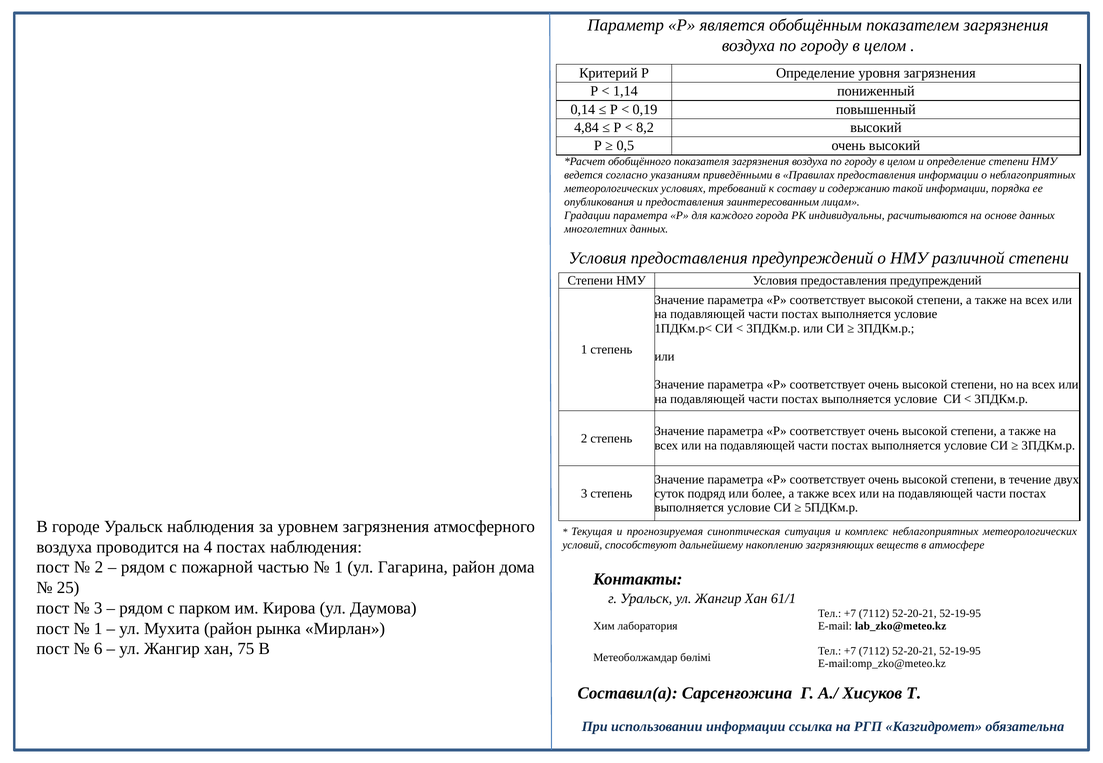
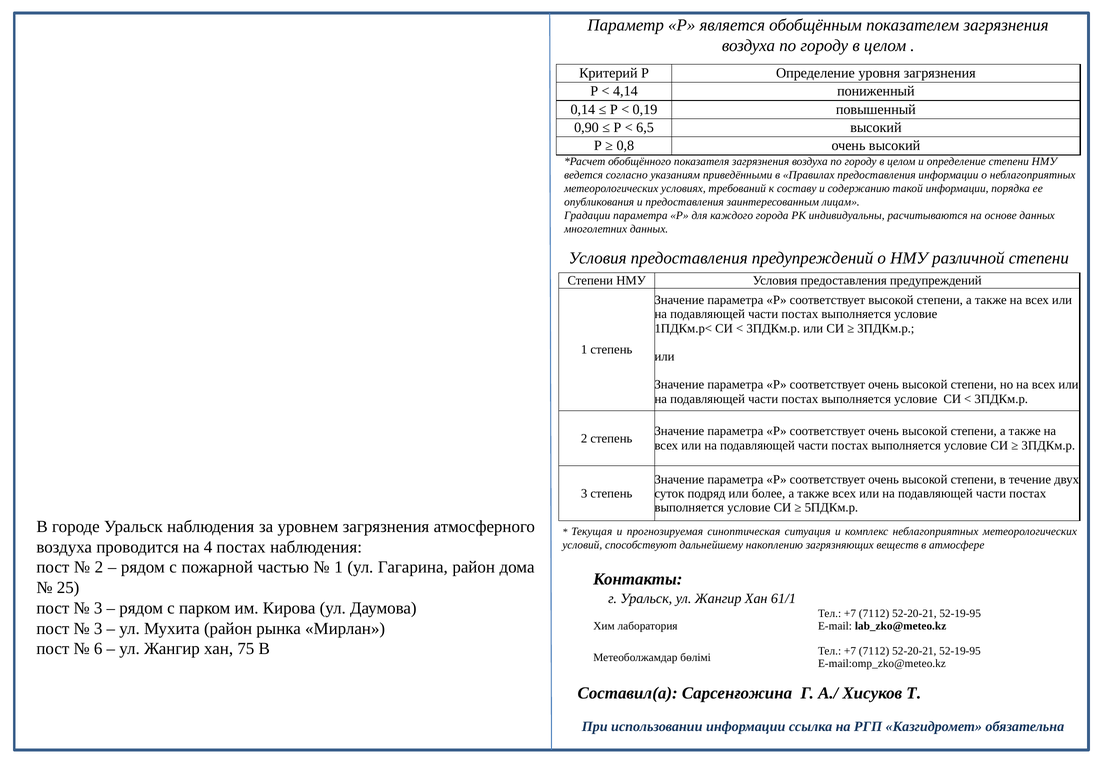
1,14: 1,14 -> 4,14
4,84: 4,84 -> 0,90
8,2: 8,2 -> 6,5
0,5: 0,5 -> 0,8
1 at (98, 629): 1 -> 3
